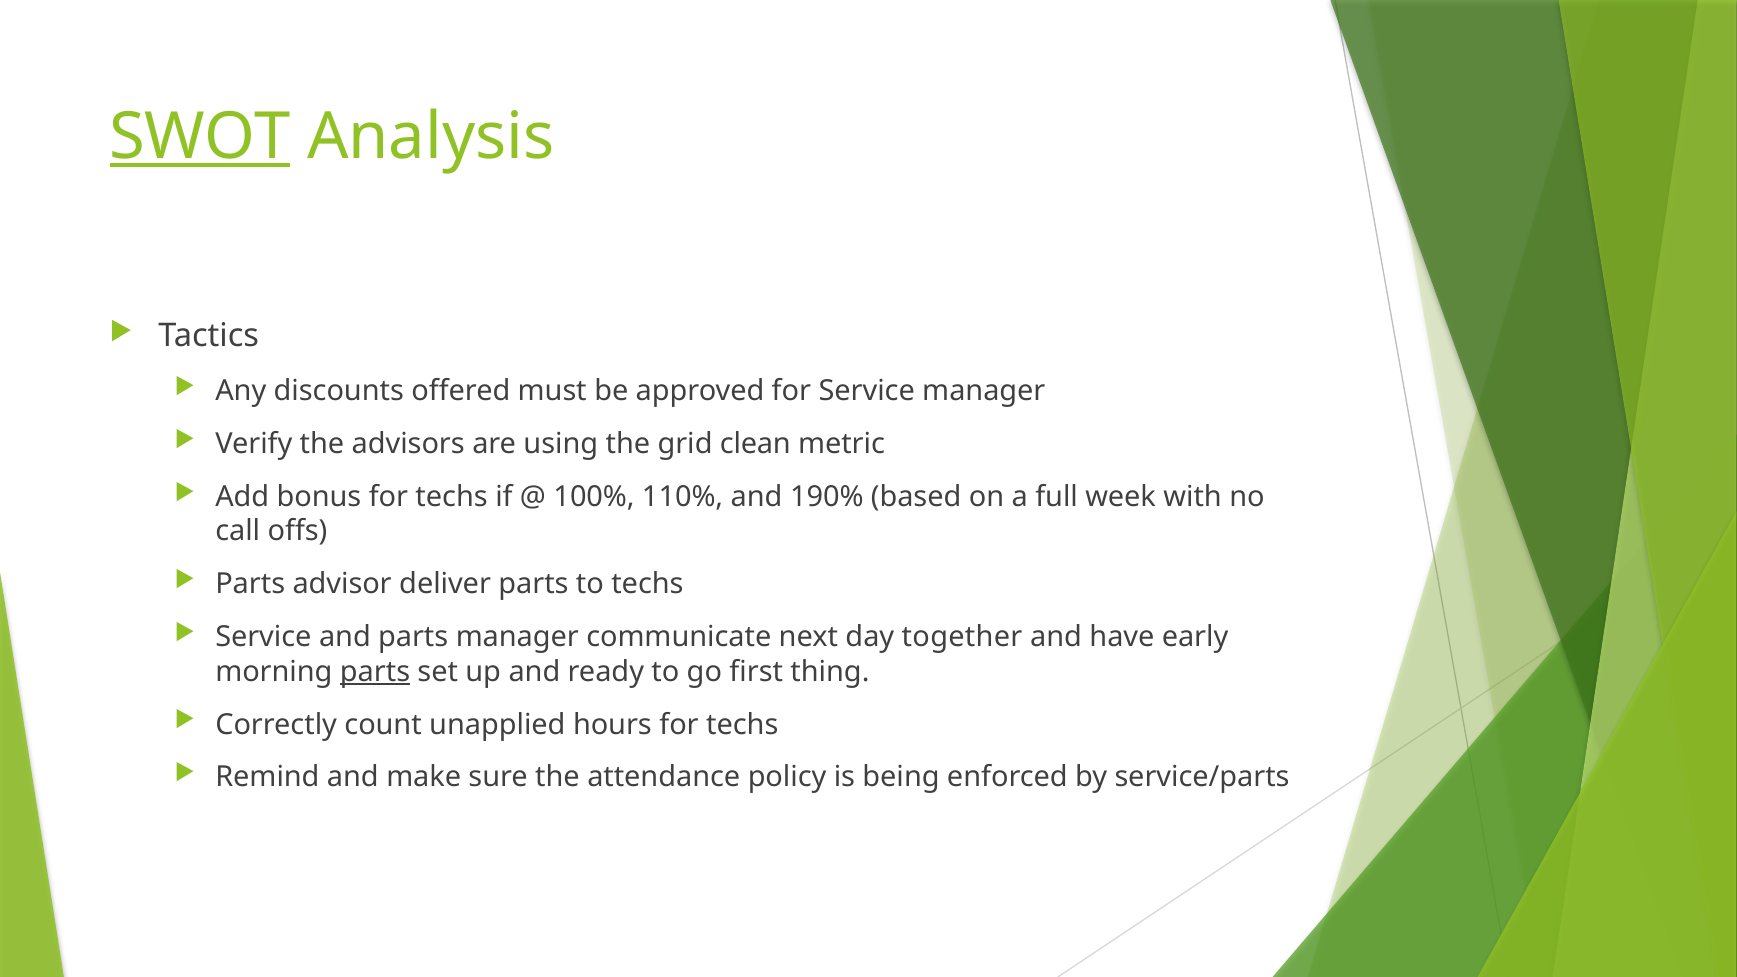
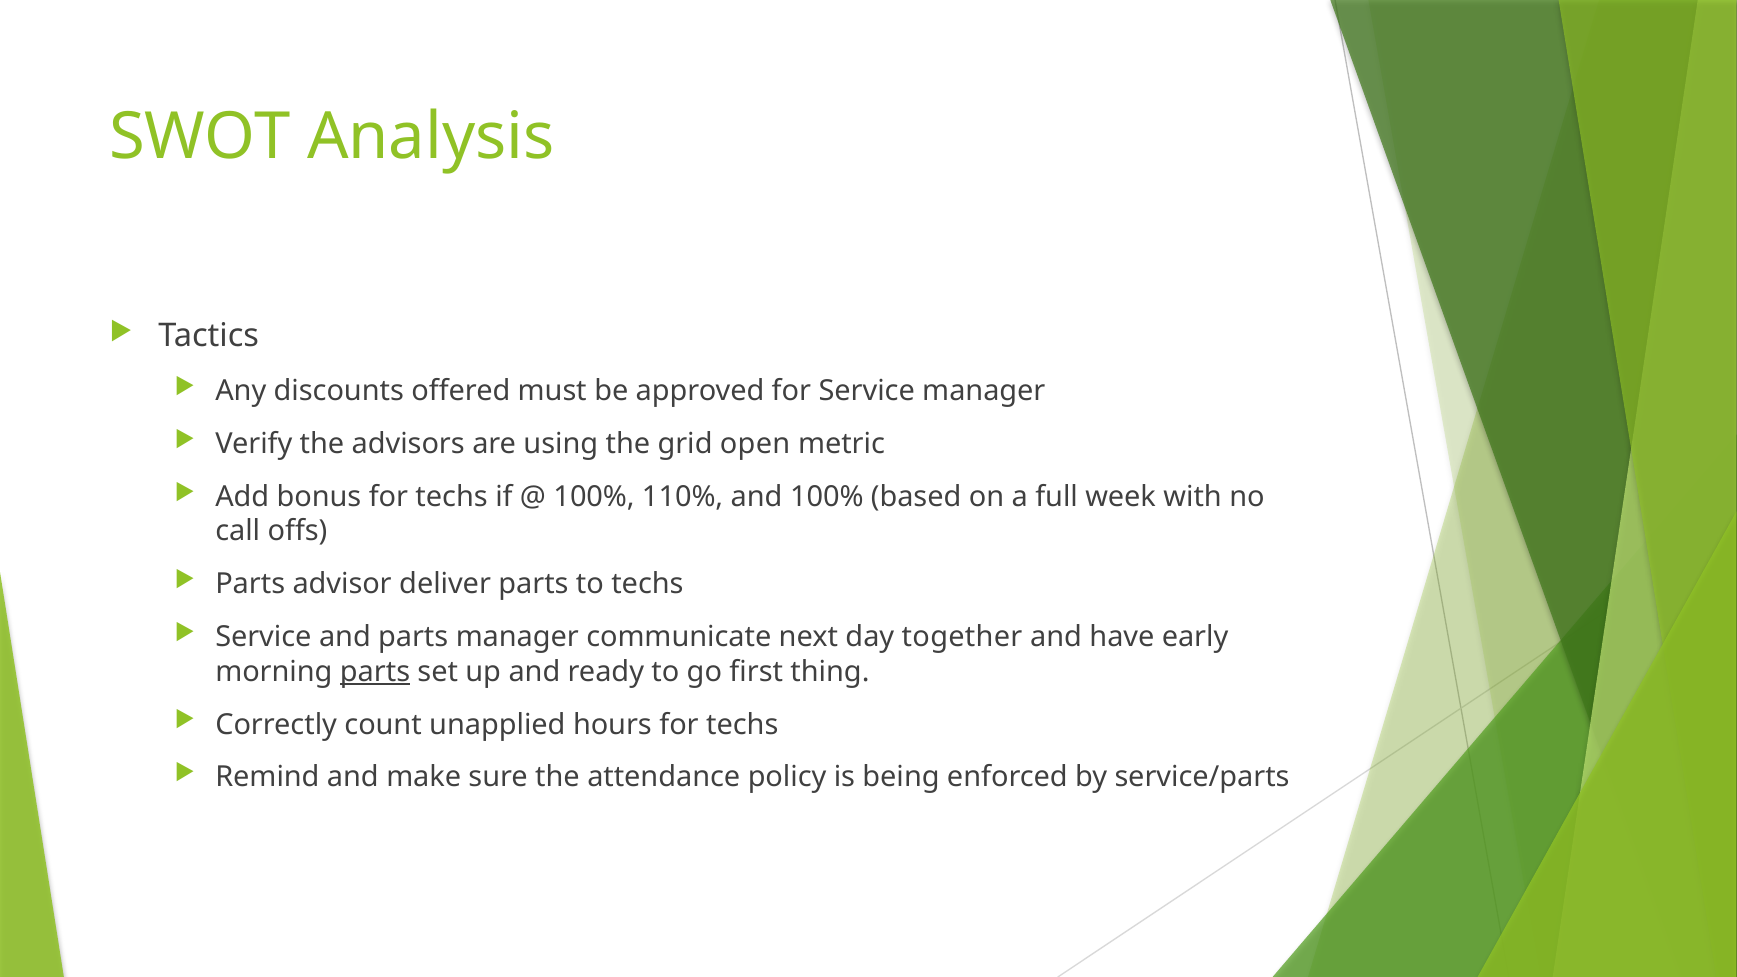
SWOT underline: present -> none
clean: clean -> open
and 190%: 190% -> 100%
